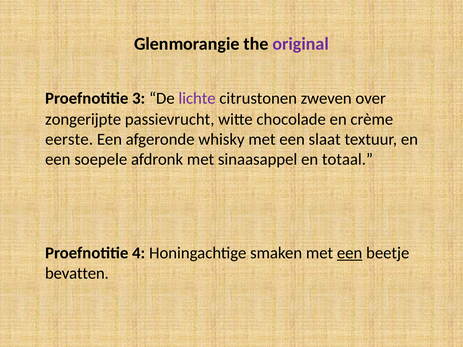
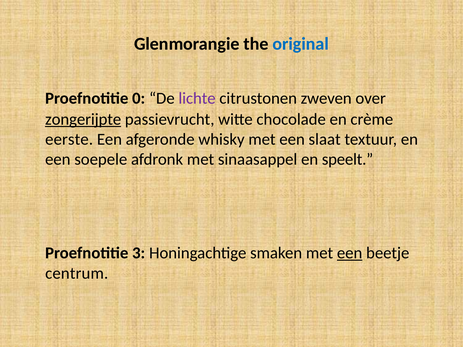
original colour: purple -> blue
3: 3 -> 0
zongerijpte underline: none -> present
totaal: totaal -> speelt
4: 4 -> 3
bevatten: bevatten -> centrum
